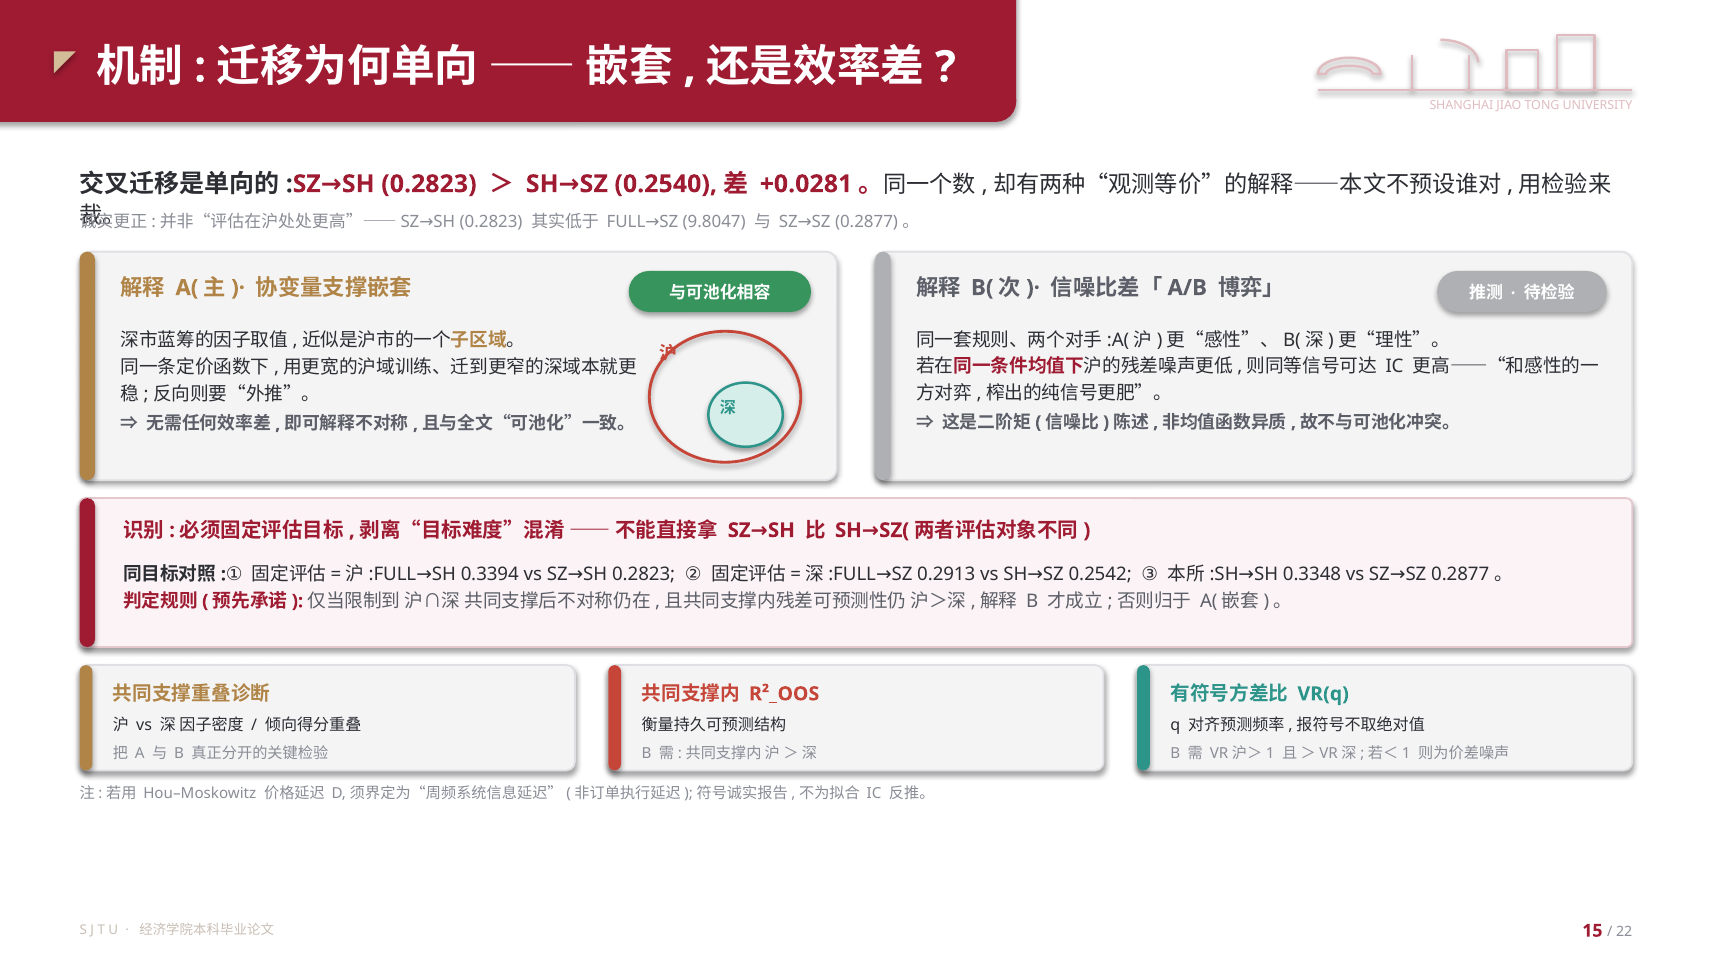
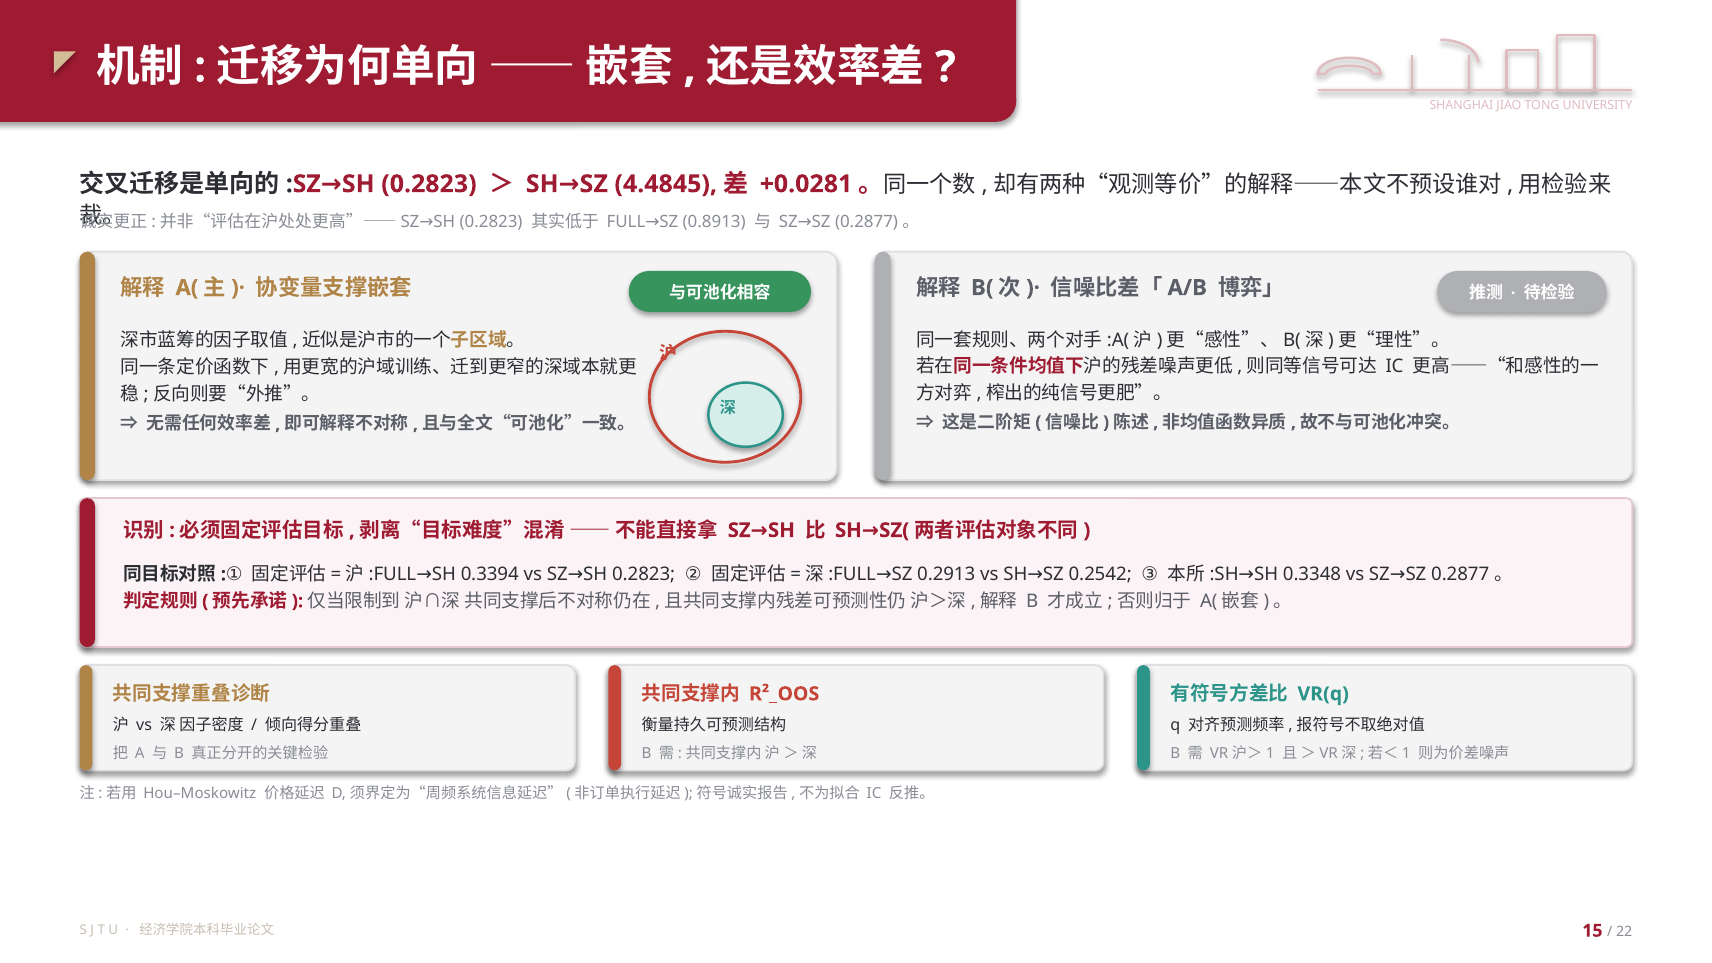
0.2540: 0.2540 -> 4.4845
9.8047: 9.8047 -> 0.8913
